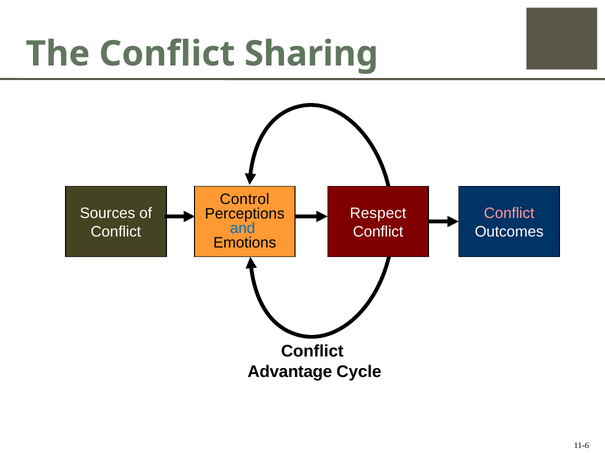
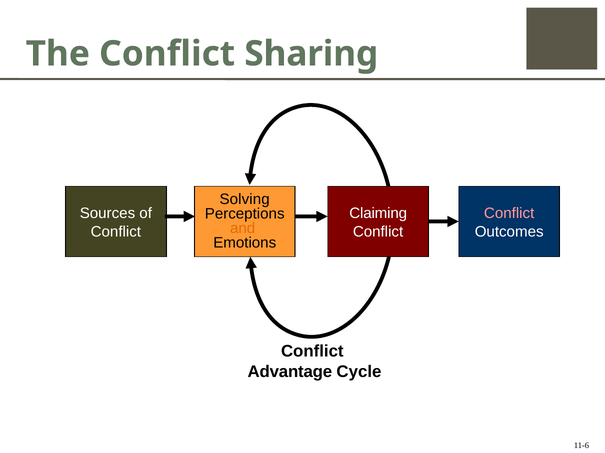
Control: Control -> Solving
Respect: Respect -> Claiming
and colour: blue -> orange
